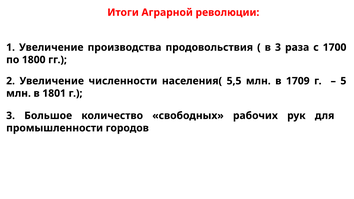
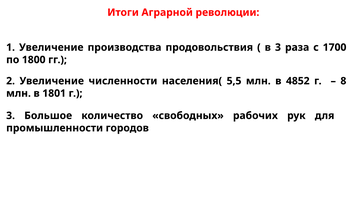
1709: 1709 -> 4852
5: 5 -> 8
